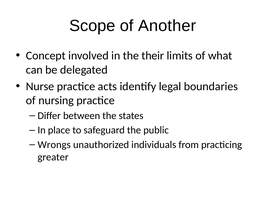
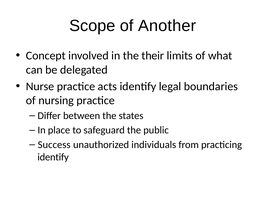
Wrongs: Wrongs -> Success
greater at (53, 157): greater -> identify
